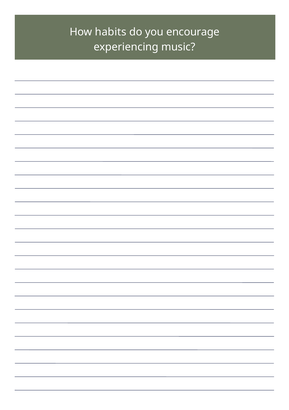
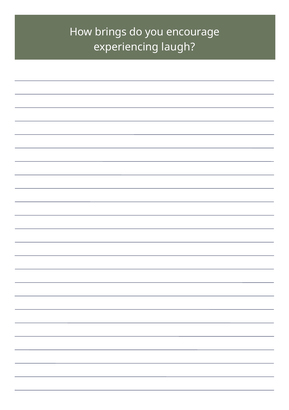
habits: habits -> brings
music: music -> laugh
